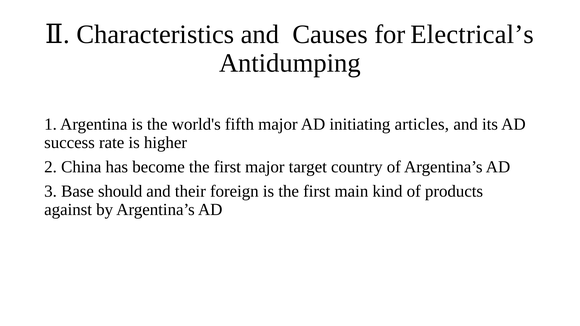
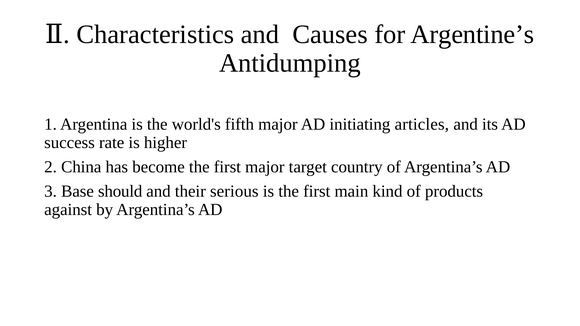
Electrical’s: Electrical’s -> Argentine’s
foreign: foreign -> serious
